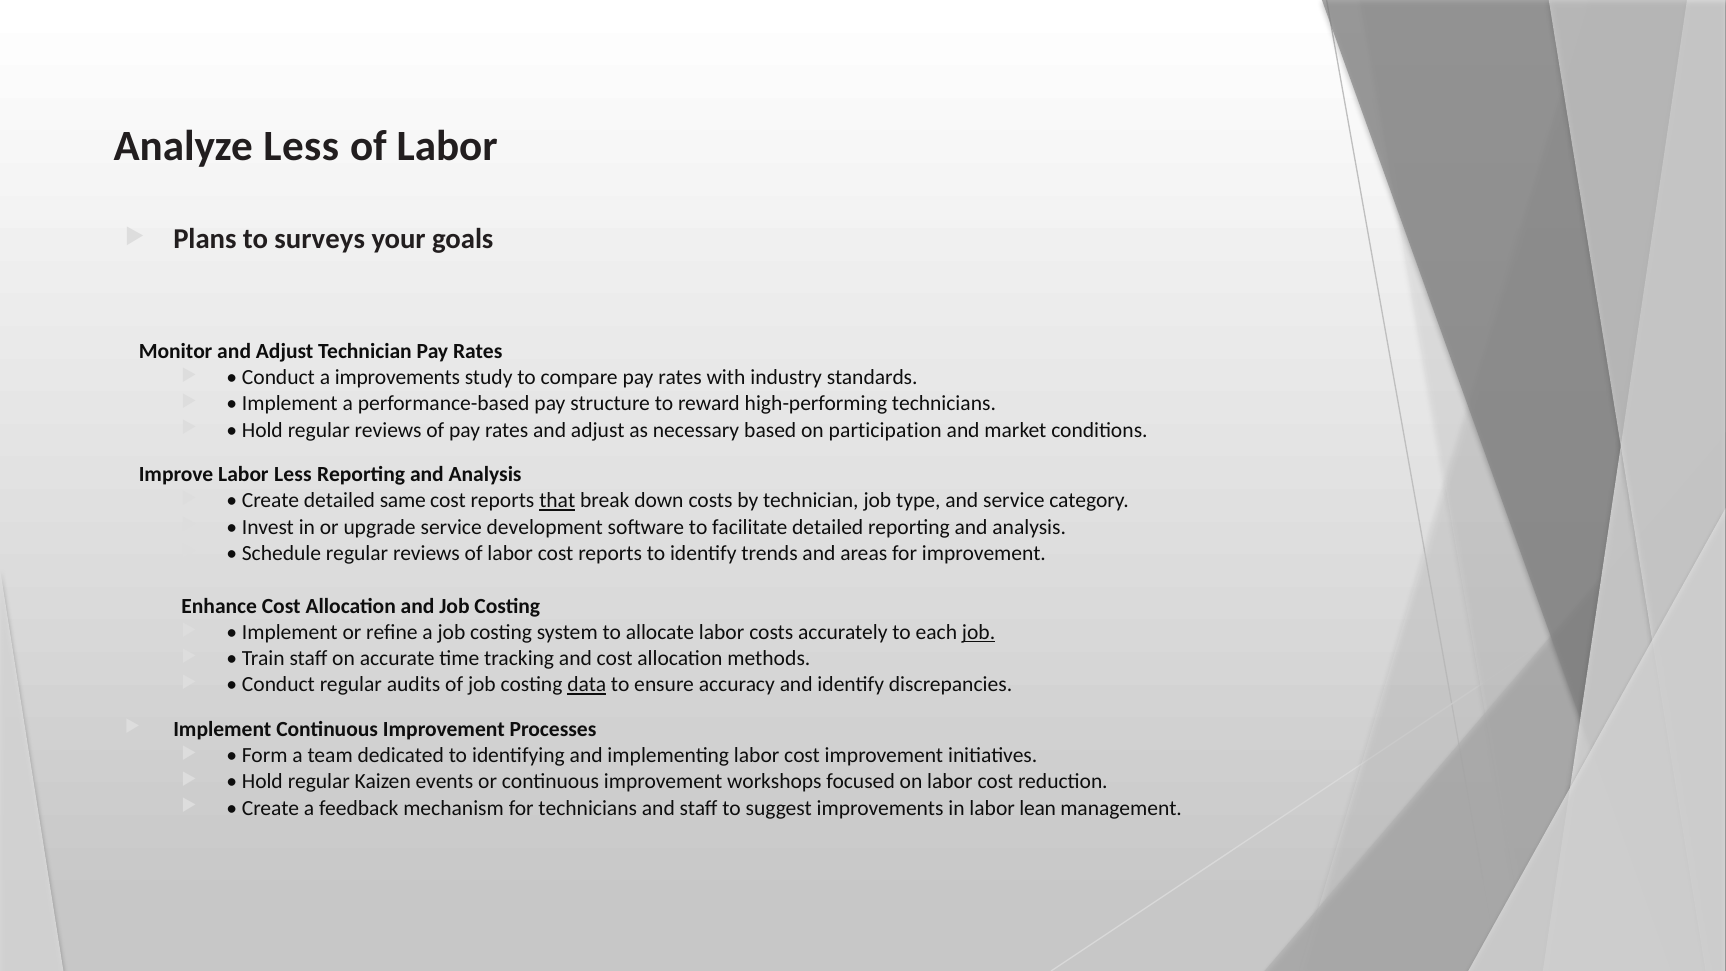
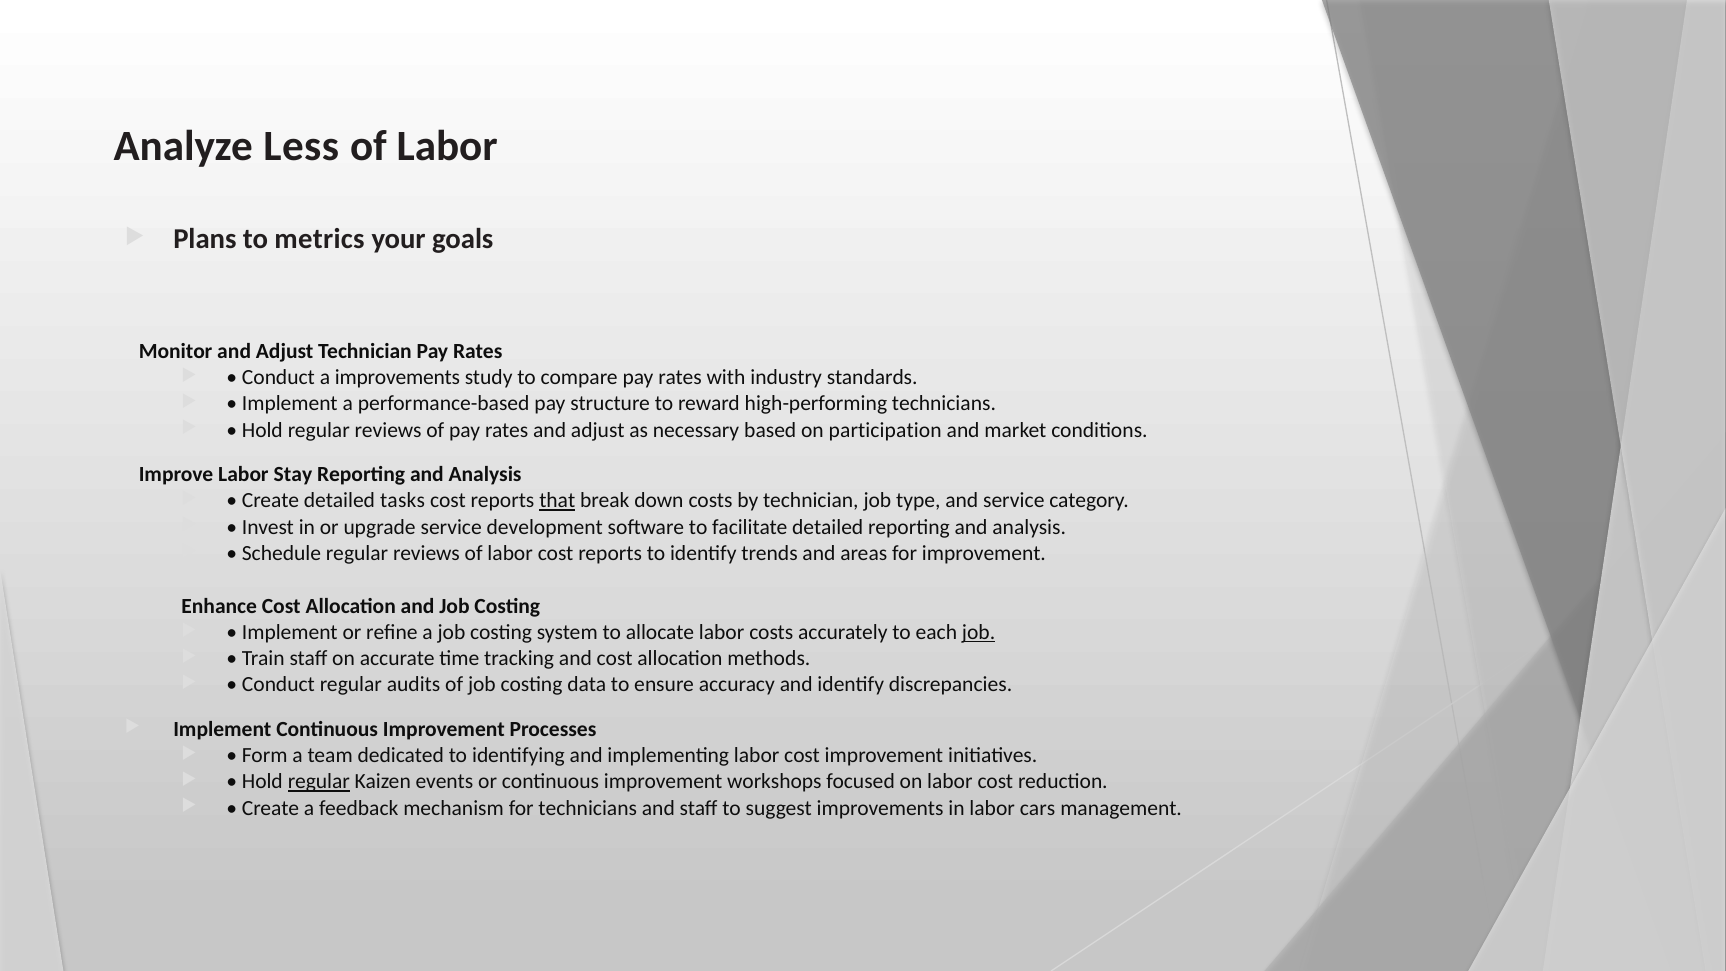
surveys: surveys -> metrics
Labor Less: Less -> Stay
same: same -> tasks
data underline: present -> none
regular at (319, 782) underline: none -> present
lean: lean -> cars
